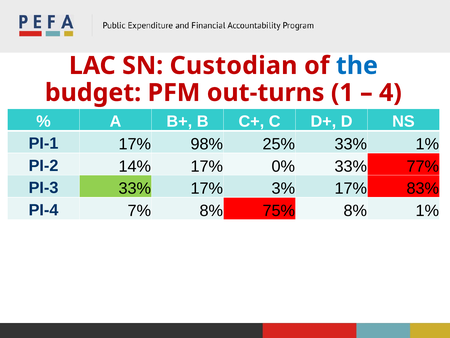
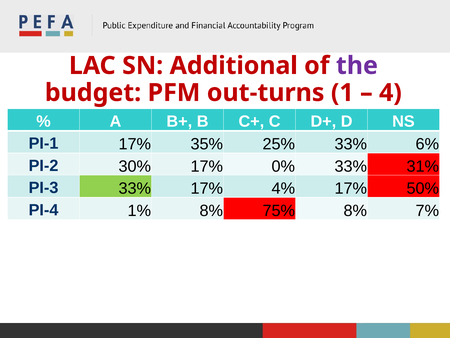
Custodian: Custodian -> Additional
the colour: blue -> purple
98%: 98% -> 35%
33% 1%: 1% -> 6%
14%: 14% -> 30%
77%: 77% -> 31%
3%: 3% -> 4%
83%: 83% -> 50%
7%: 7% -> 1%
8% 1%: 1% -> 7%
